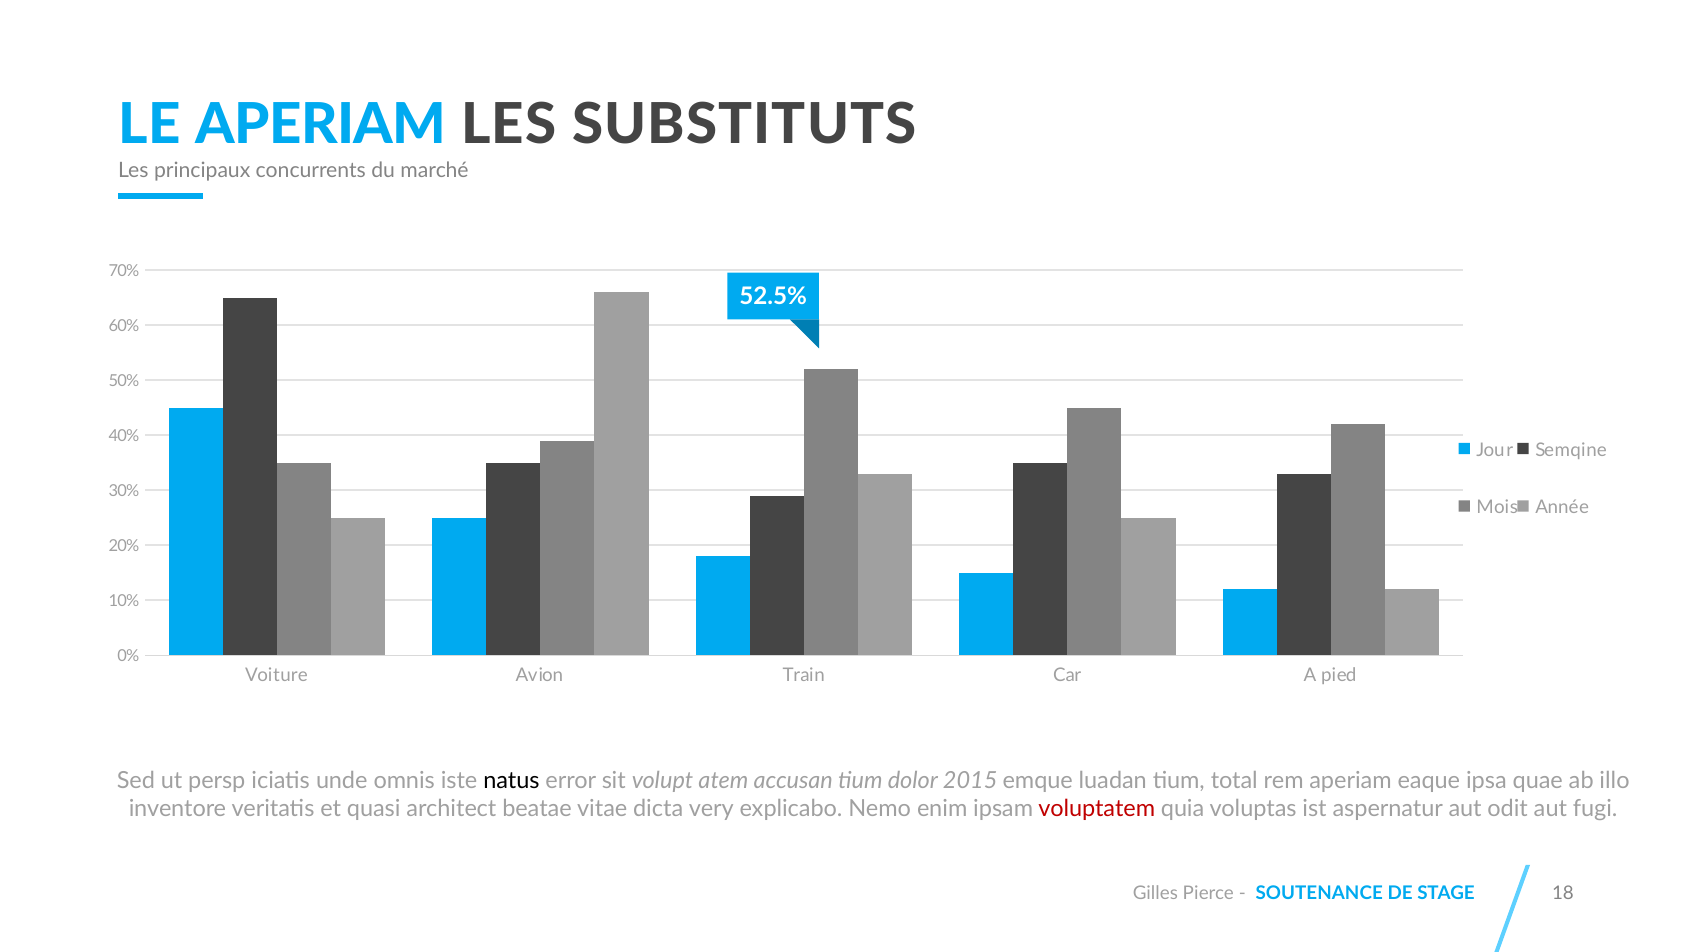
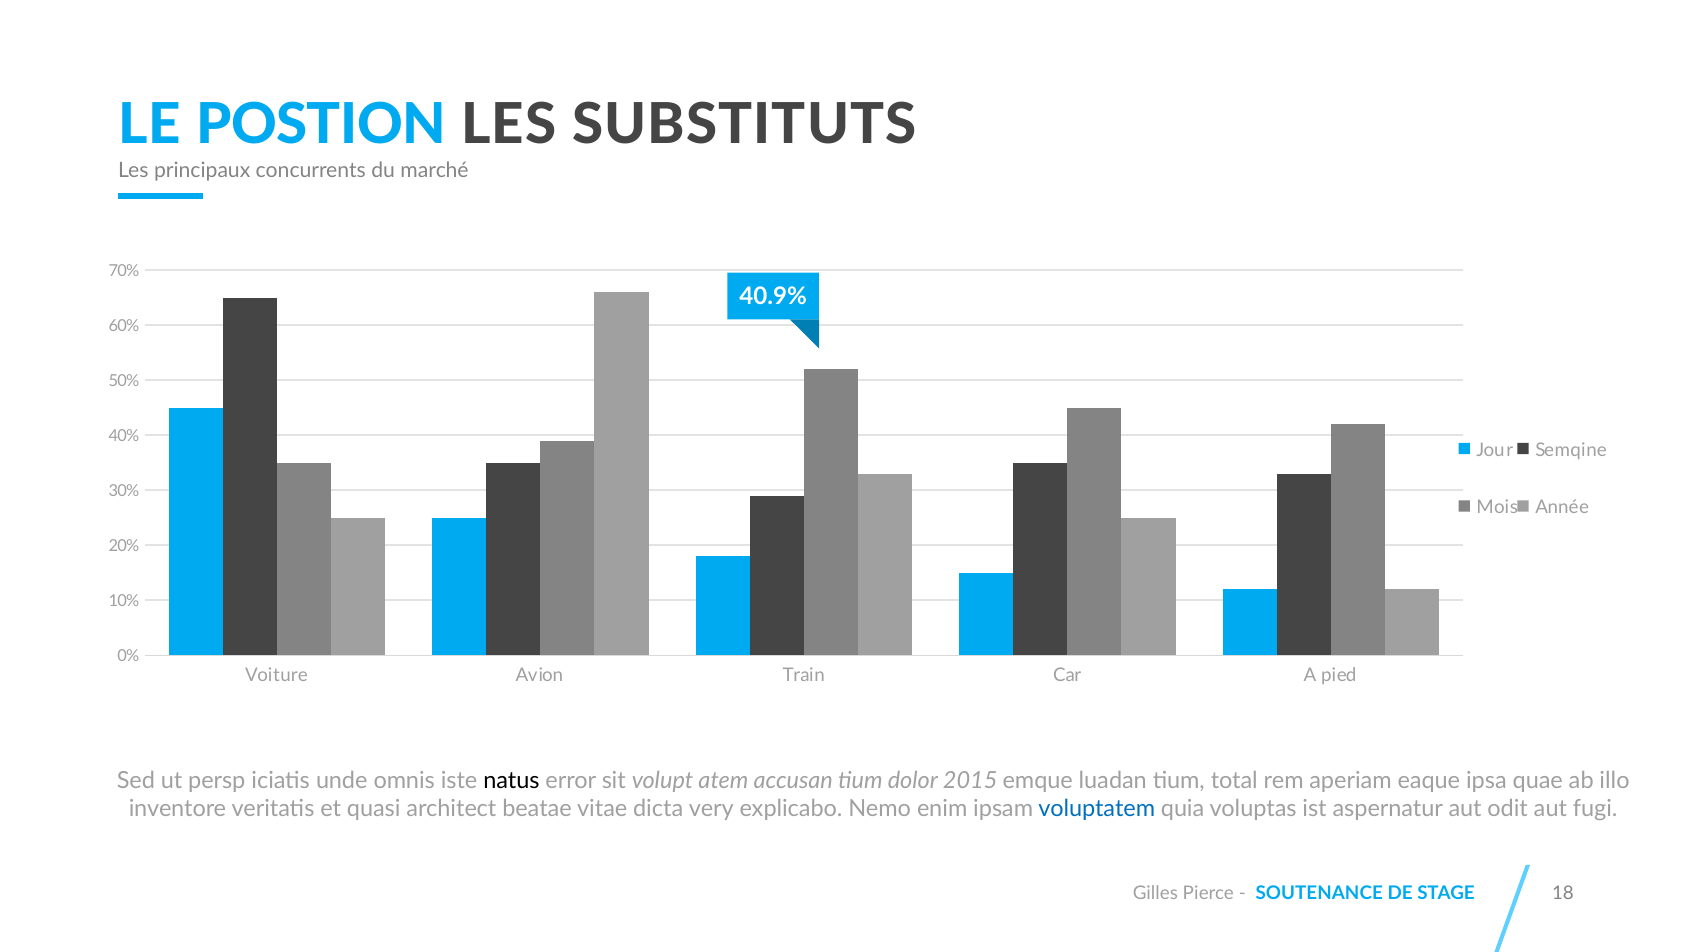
LE APERIAM: APERIAM -> POSTION
52.5%: 52.5% -> 40.9%
voluptatem colour: red -> blue
